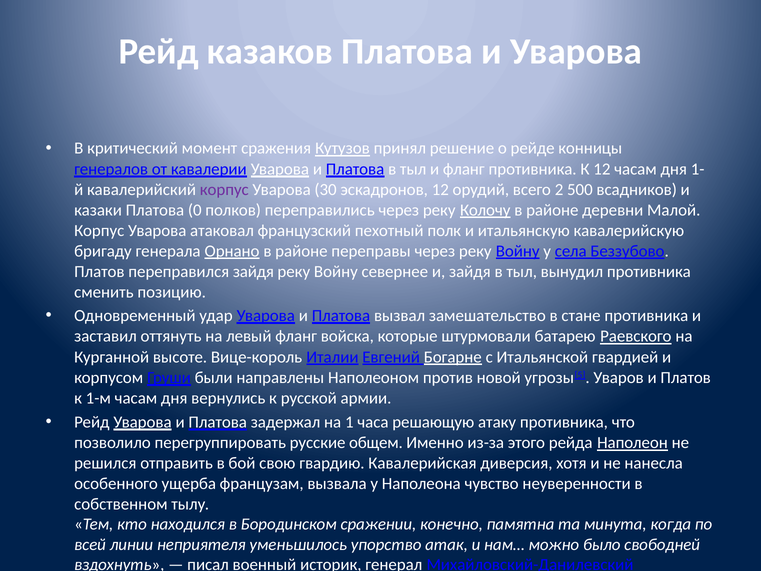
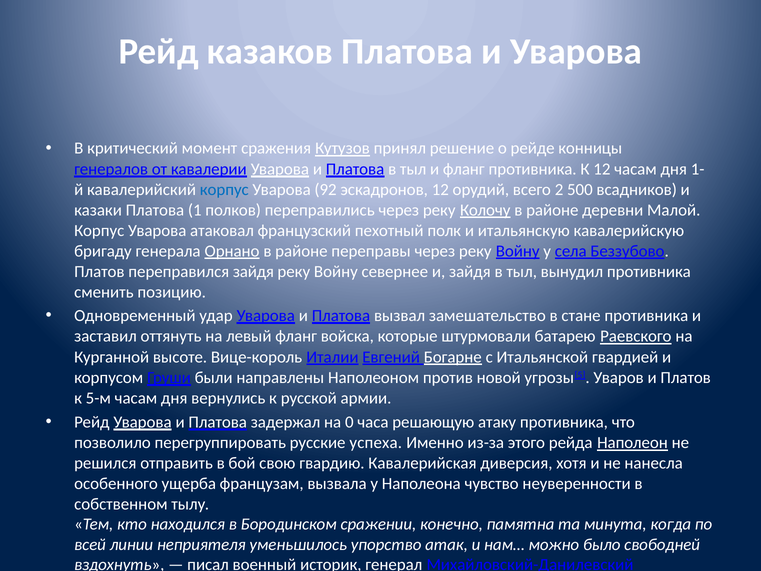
корпус at (224, 190) colour: purple -> blue
30: 30 -> 92
0: 0 -> 1
1-м: 1-м -> 5-м
1: 1 -> 0
общем: общем -> успеха
